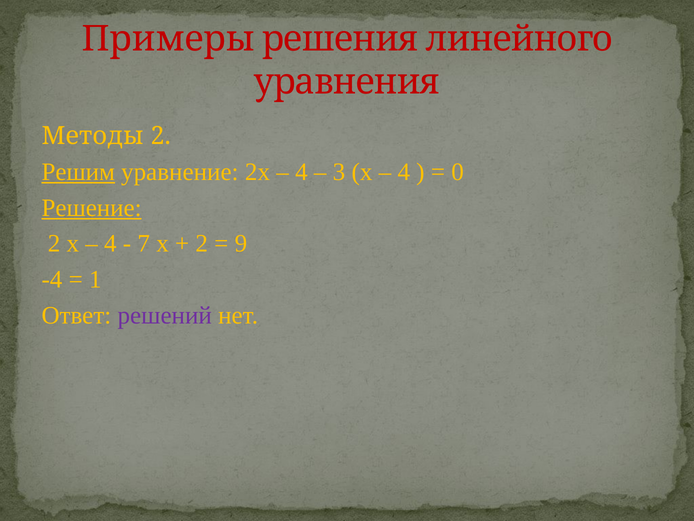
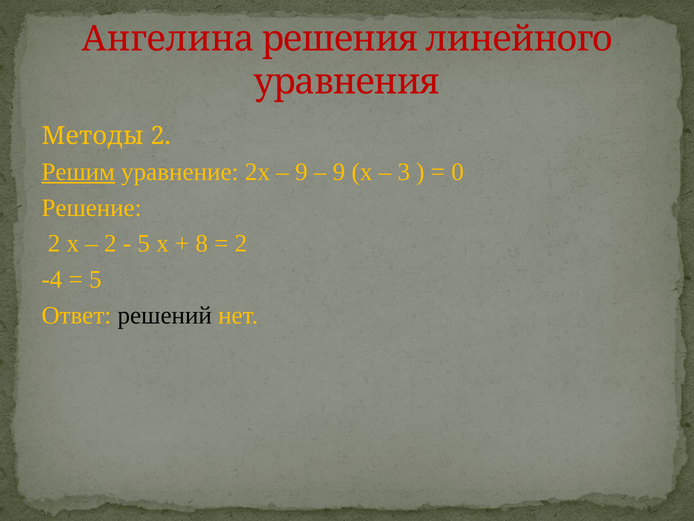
Примеры: Примеры -> Ангелина
4 at (301, 172): 4 -> 9
3 at (339, 172): 3 -> 9
4 at (404, 172): 4 -> 3
Решение underline: present -> none
4 at (110, 243): 4 -> 2
7 at (144, 243): 7 -> 5
2 at (202, 243): 2 -> 8
9 at (241, 243): 9 -> 2
1 at (95, 279): 1 -> 5
решений colour: purple -> black
